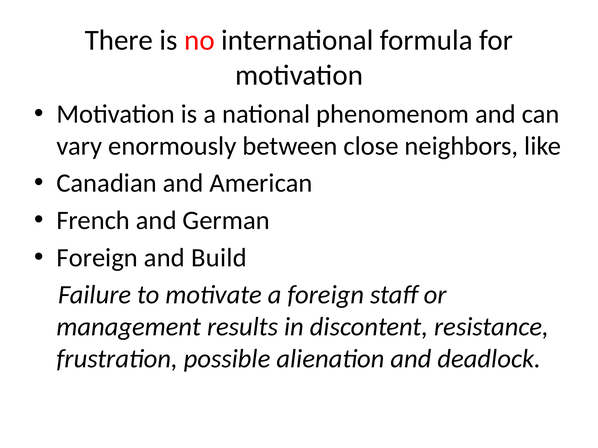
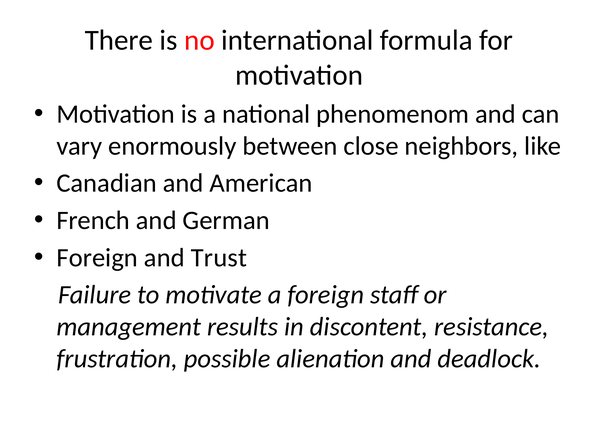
Build: Build -> Trust
